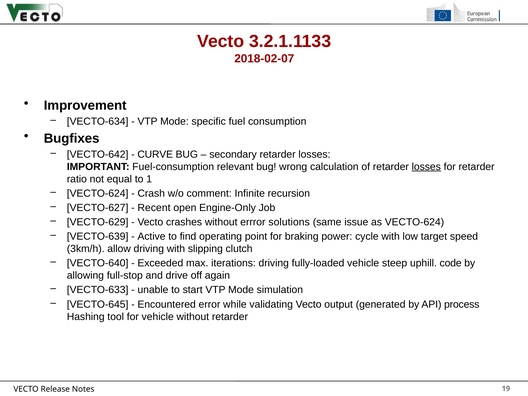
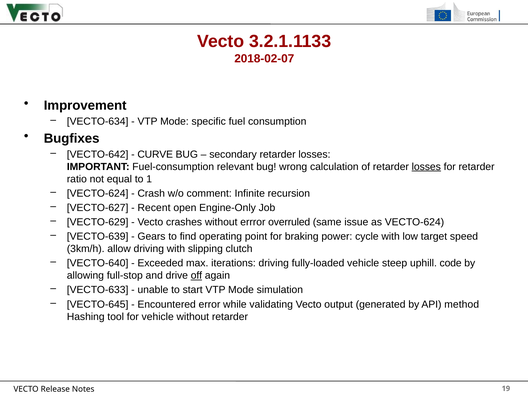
solutions: solutions -> overruled
Active: Active -> Gears
off underline: none -> present
process: process -> method
